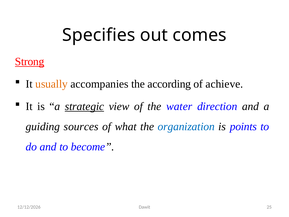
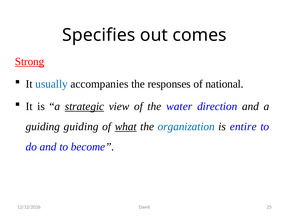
usually colour: orange -> blue
according: according -> responses
achieve: achieve -> national
guiding sources: sources -> guiding
what underline: none -> present
points: points -> entire
